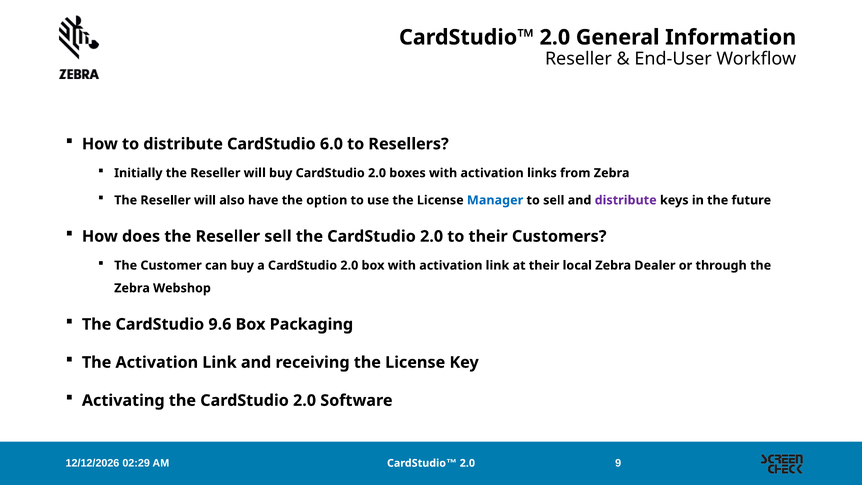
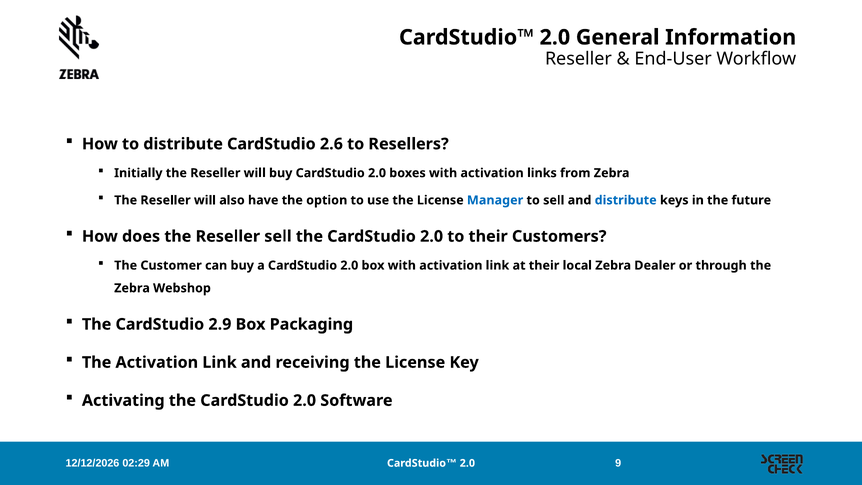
6.0: 6.0 -> 2.6
distribute at (626, 200) colour: purple -> blue
9.6: 9.6 -> 2.9
